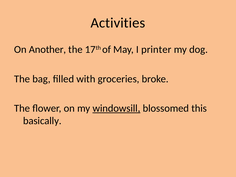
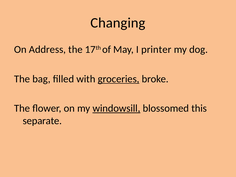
Activities: Activities -> Changing
Another: Another -> Address
groceries underline: none -> present
basically: basically -> separate
